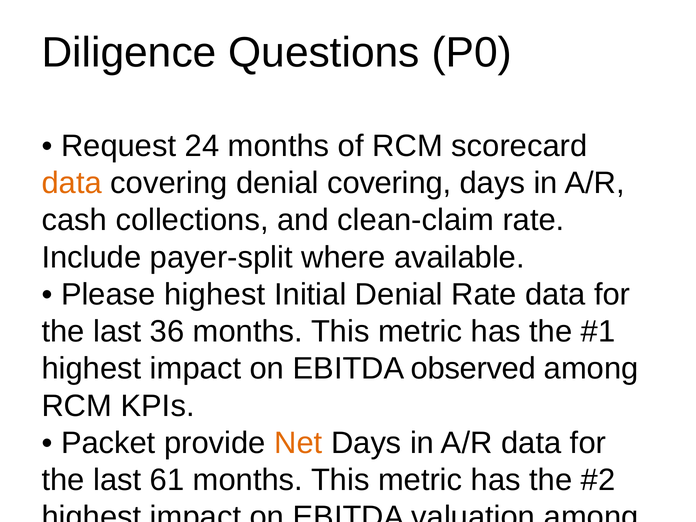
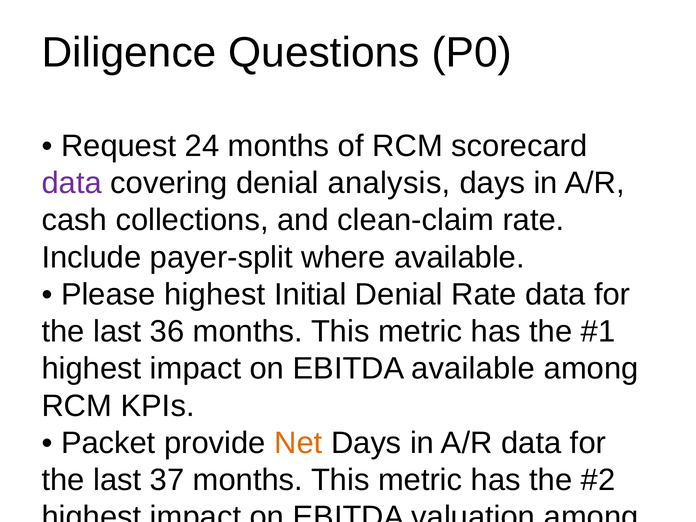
data at (72, 183) colour: orange -> purple
denial covering: covering -> analysis
EBITDA observed: observed -> available
61: 61 -> 37
